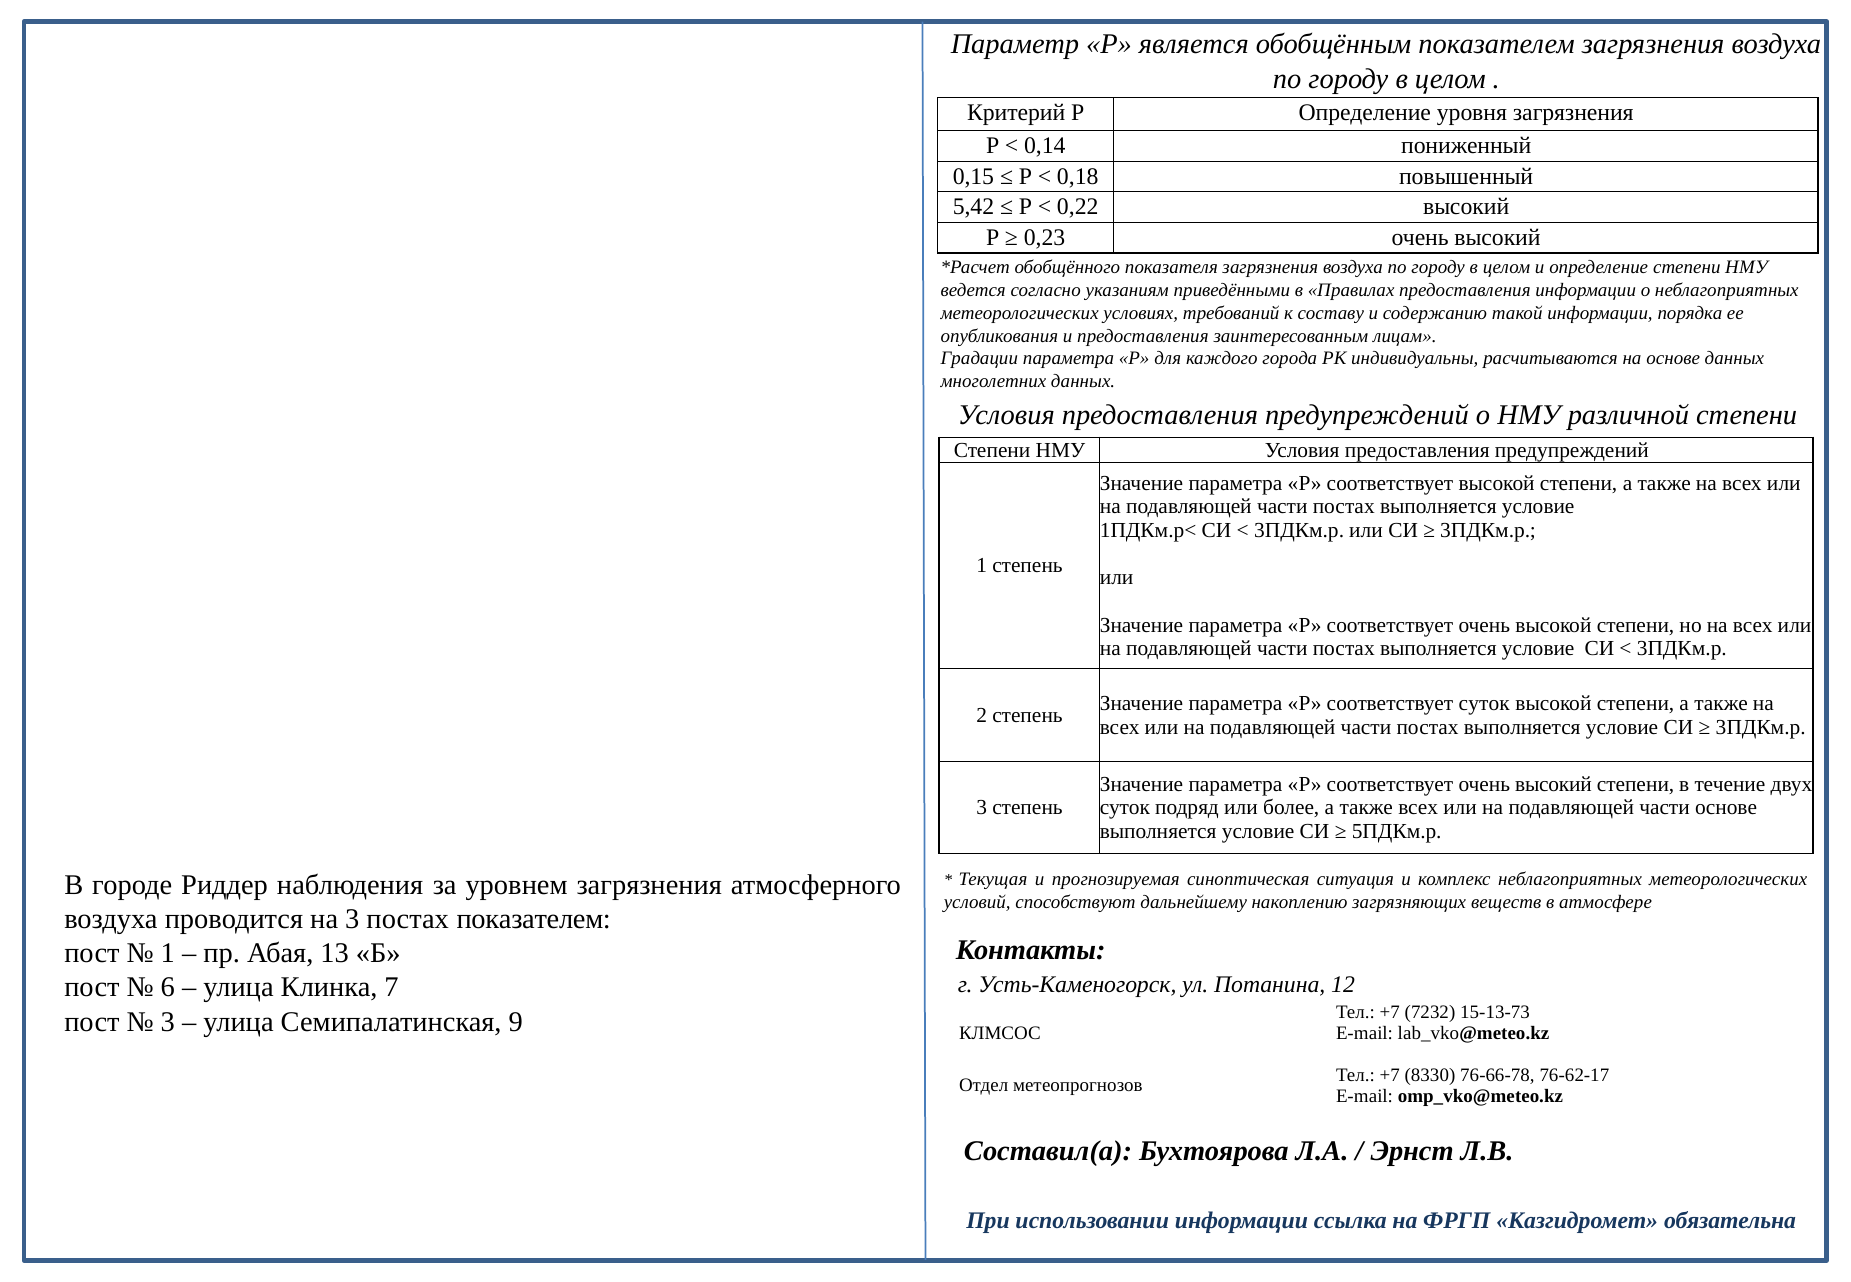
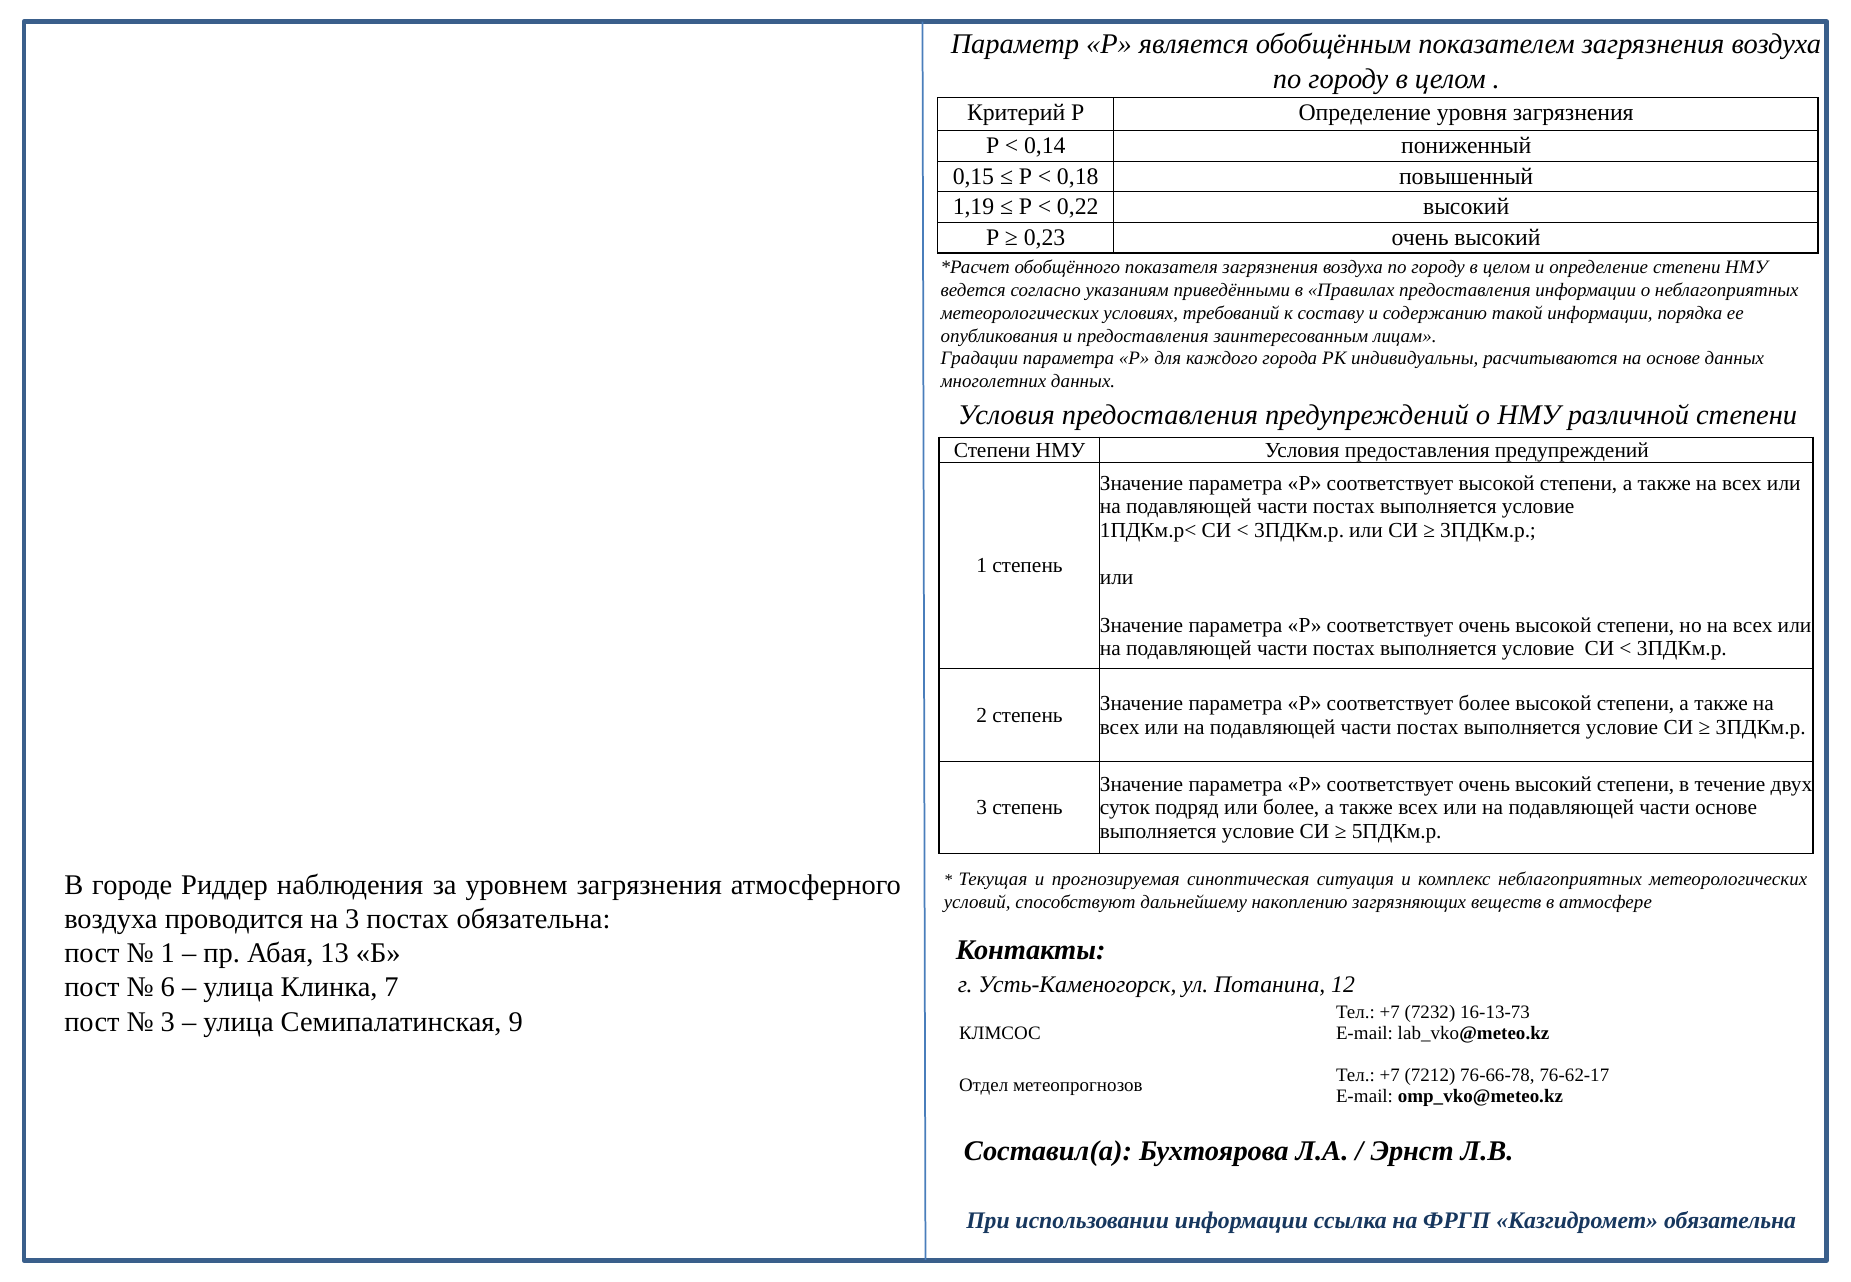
5,42: 5,42 -> 1,19
соответствует суток: суток -> более
постах показателем: показателем -> обязательна
15-13-73: 15-13-73 -> 16-13-73
8330: 8330 -> 7212
